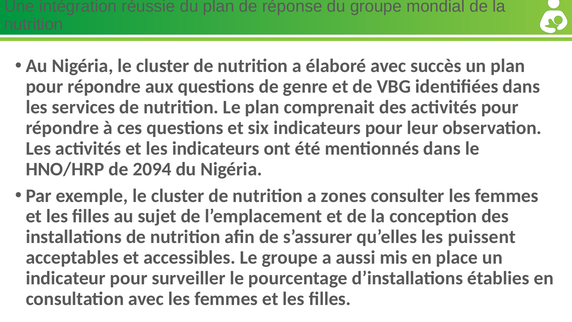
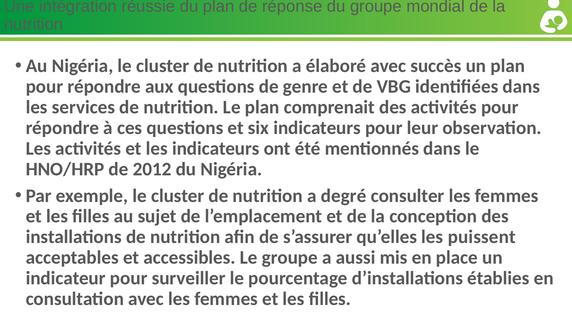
2094: 2094 -> 2012
zones: zones -> degré
